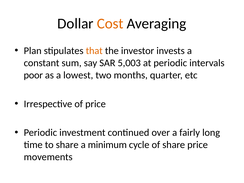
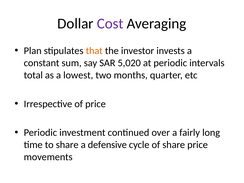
Cost colour: orange -> purple
5,003: 5,003 -> 5,020
poor: poor -> total
minimum: minimum -> defensive
